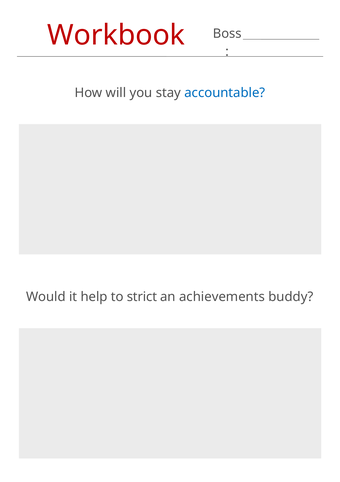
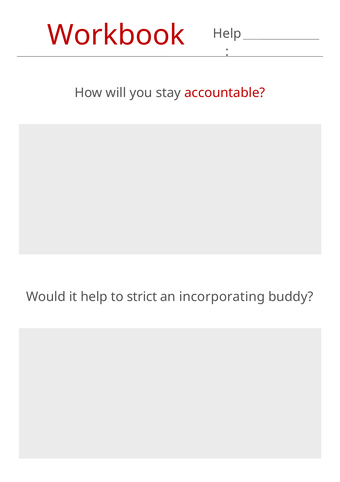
Boss at (227, 33): Boss -> Help
accountable colour: blue -> red
achievements: achievements -> incorporating
